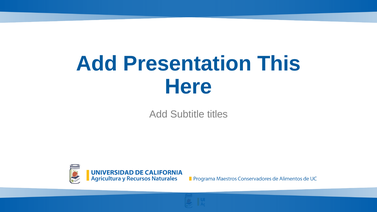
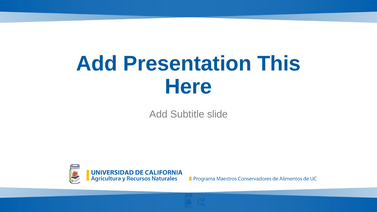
titles: titles -> slide
